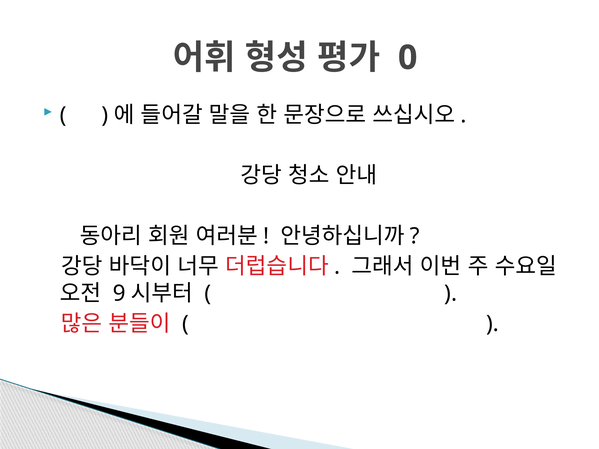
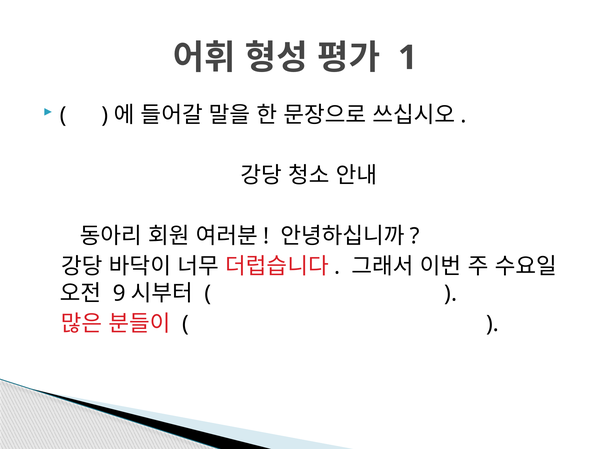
0: 0 -> 1
